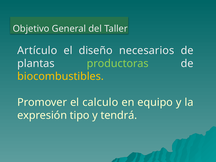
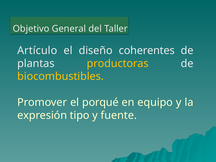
necesarios: necesarios -> coherentes
productoras colour: light green -> yellow
calculo: calculo -> porqué
tendrá: tendrá -> fuente
